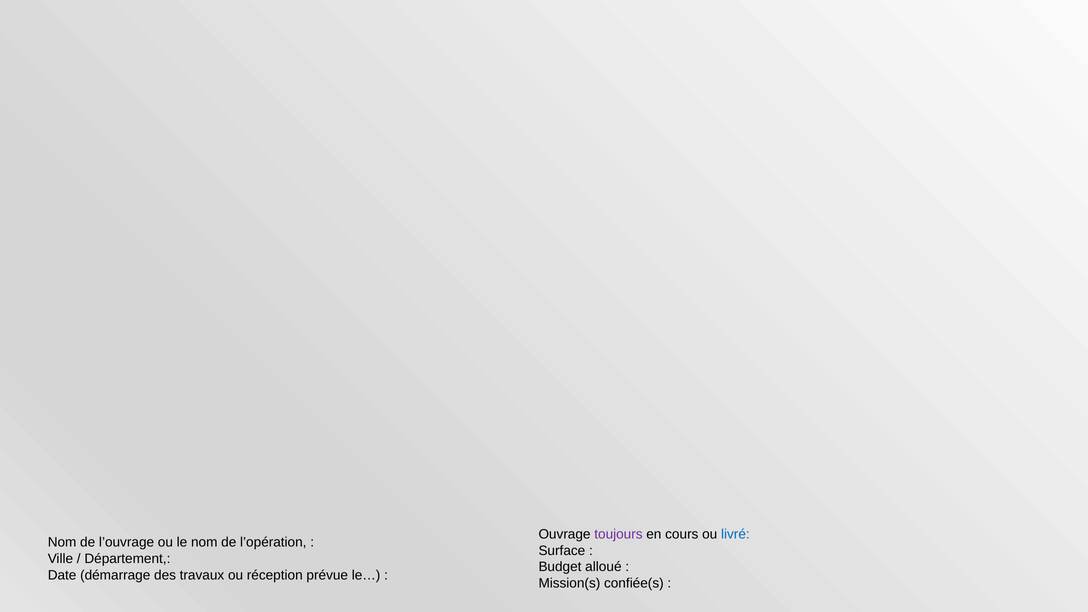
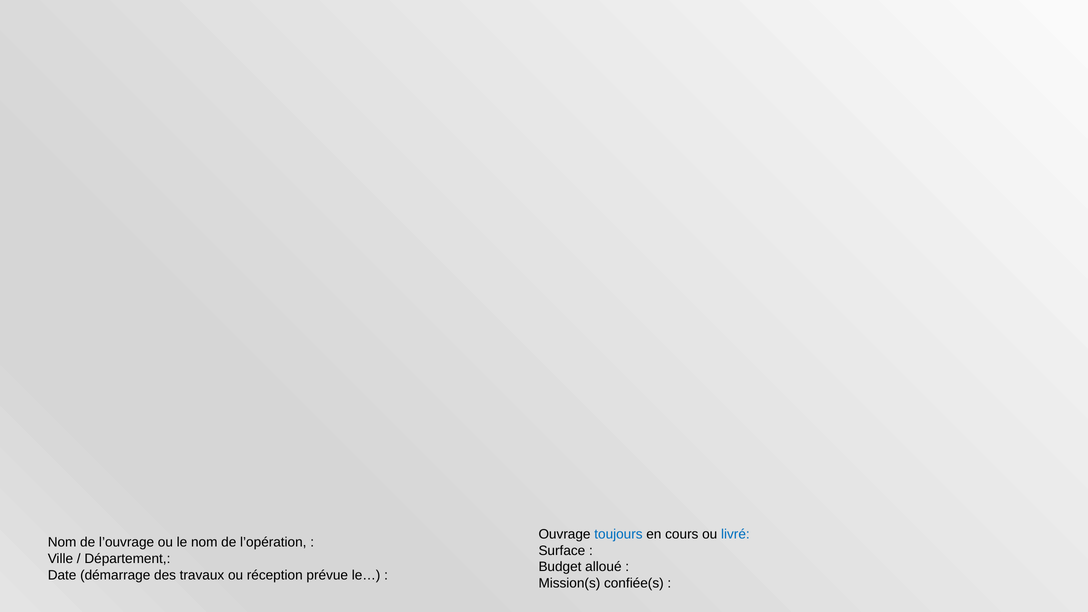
toujours colour: purple -> blue
